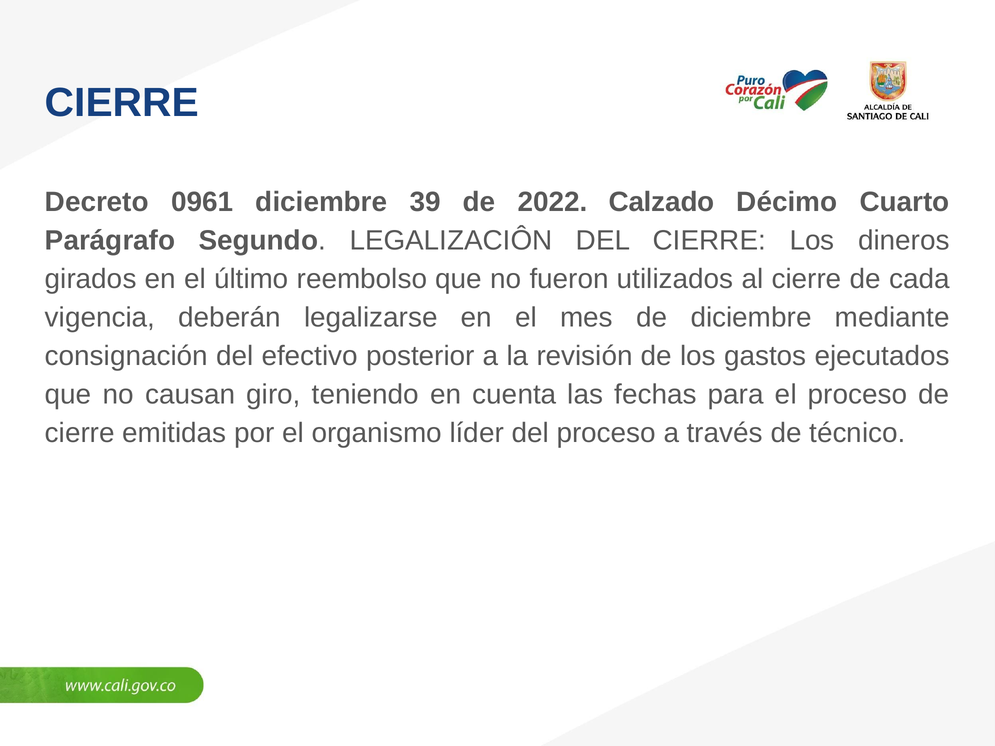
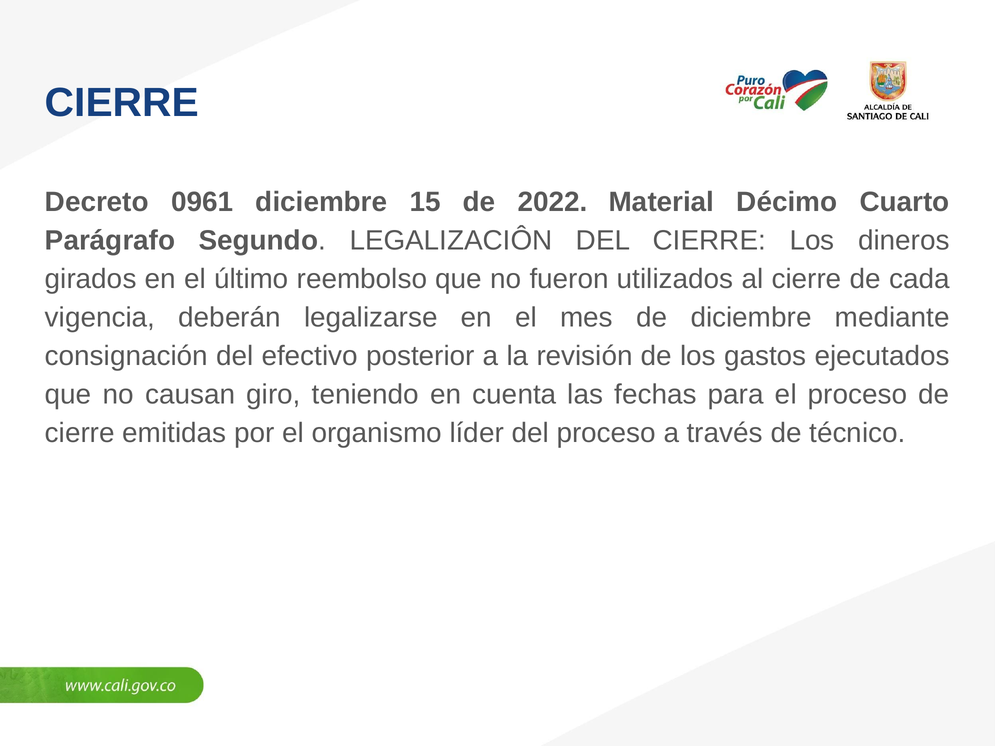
39: 39 -> 15
Calzado: Calzado -> Material
